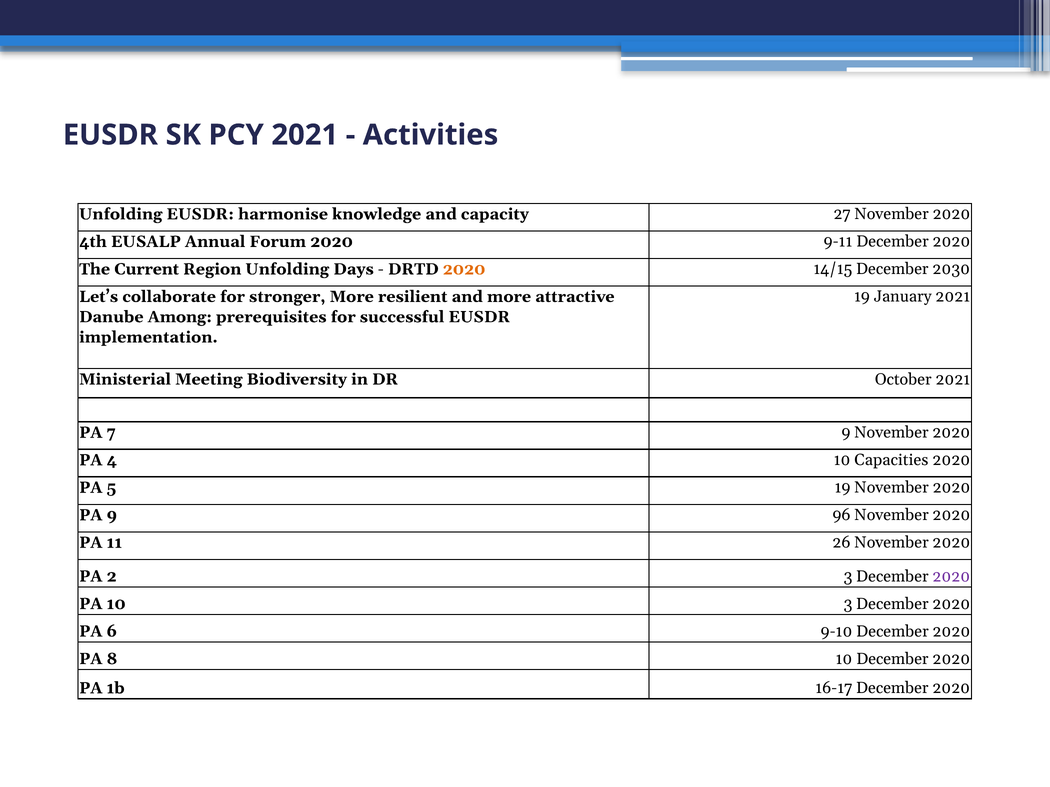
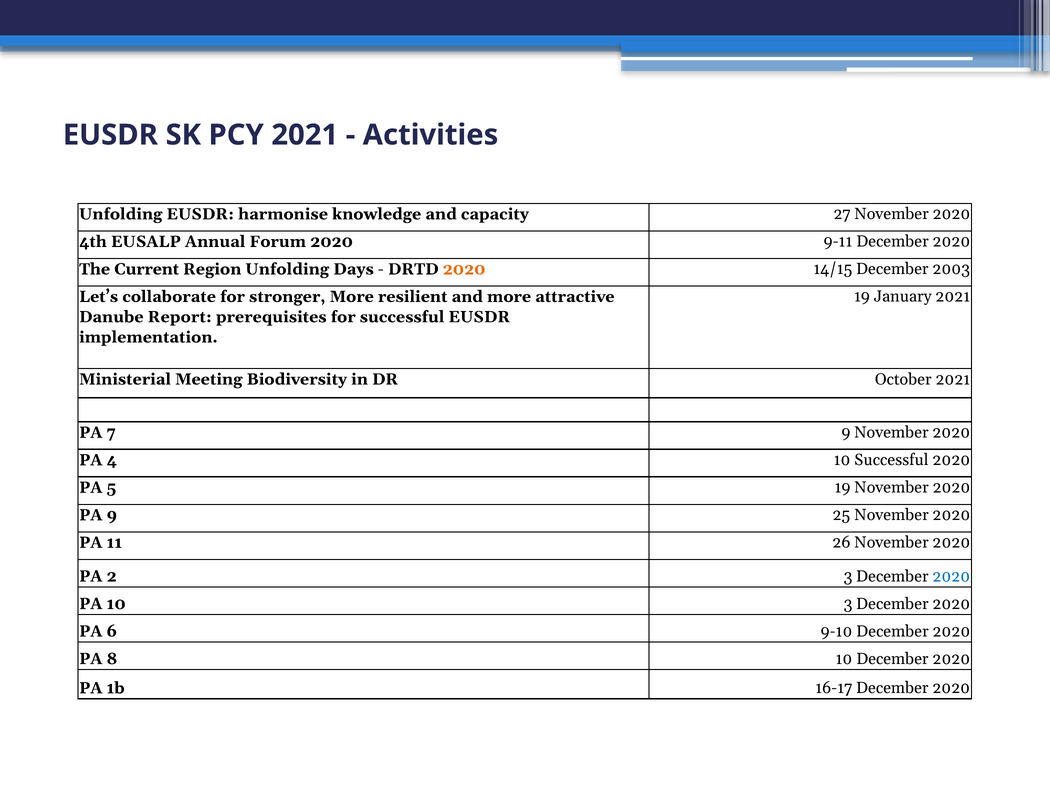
2030: 2030 -> 2003
Among: Among -> Report
10 Capacities: Capacities -> Successful
96: 96 -> 25
2020 at (951, 577) colour: purple -> blue
